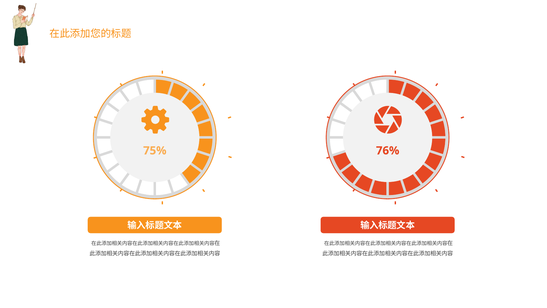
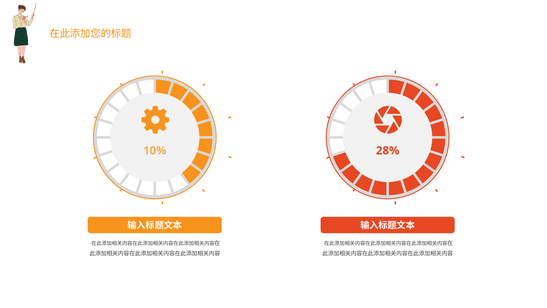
75%: 75% -> 10%
76%: 76% -> 28%
